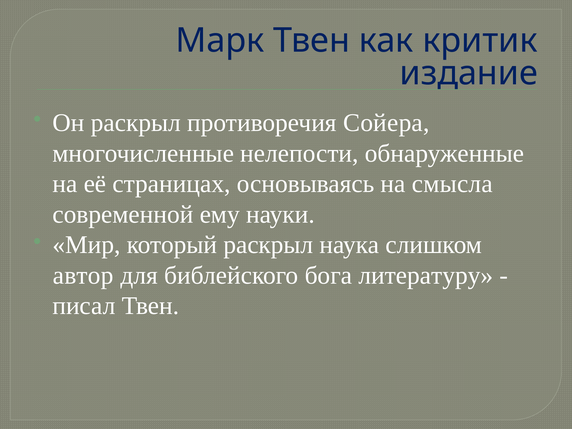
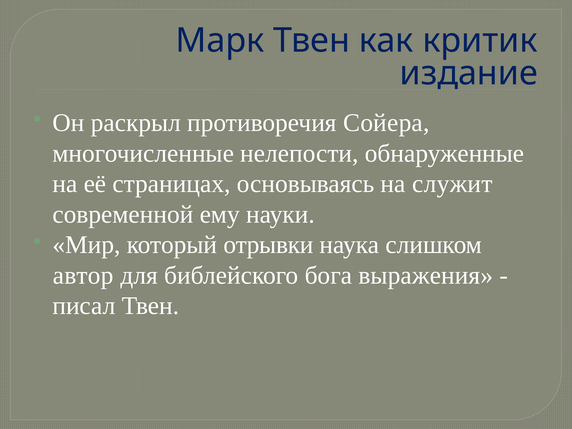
смысла: смысла -> служит
который раскрыл: раскрыл -> отрывки
литературу: литературу -> выражения
